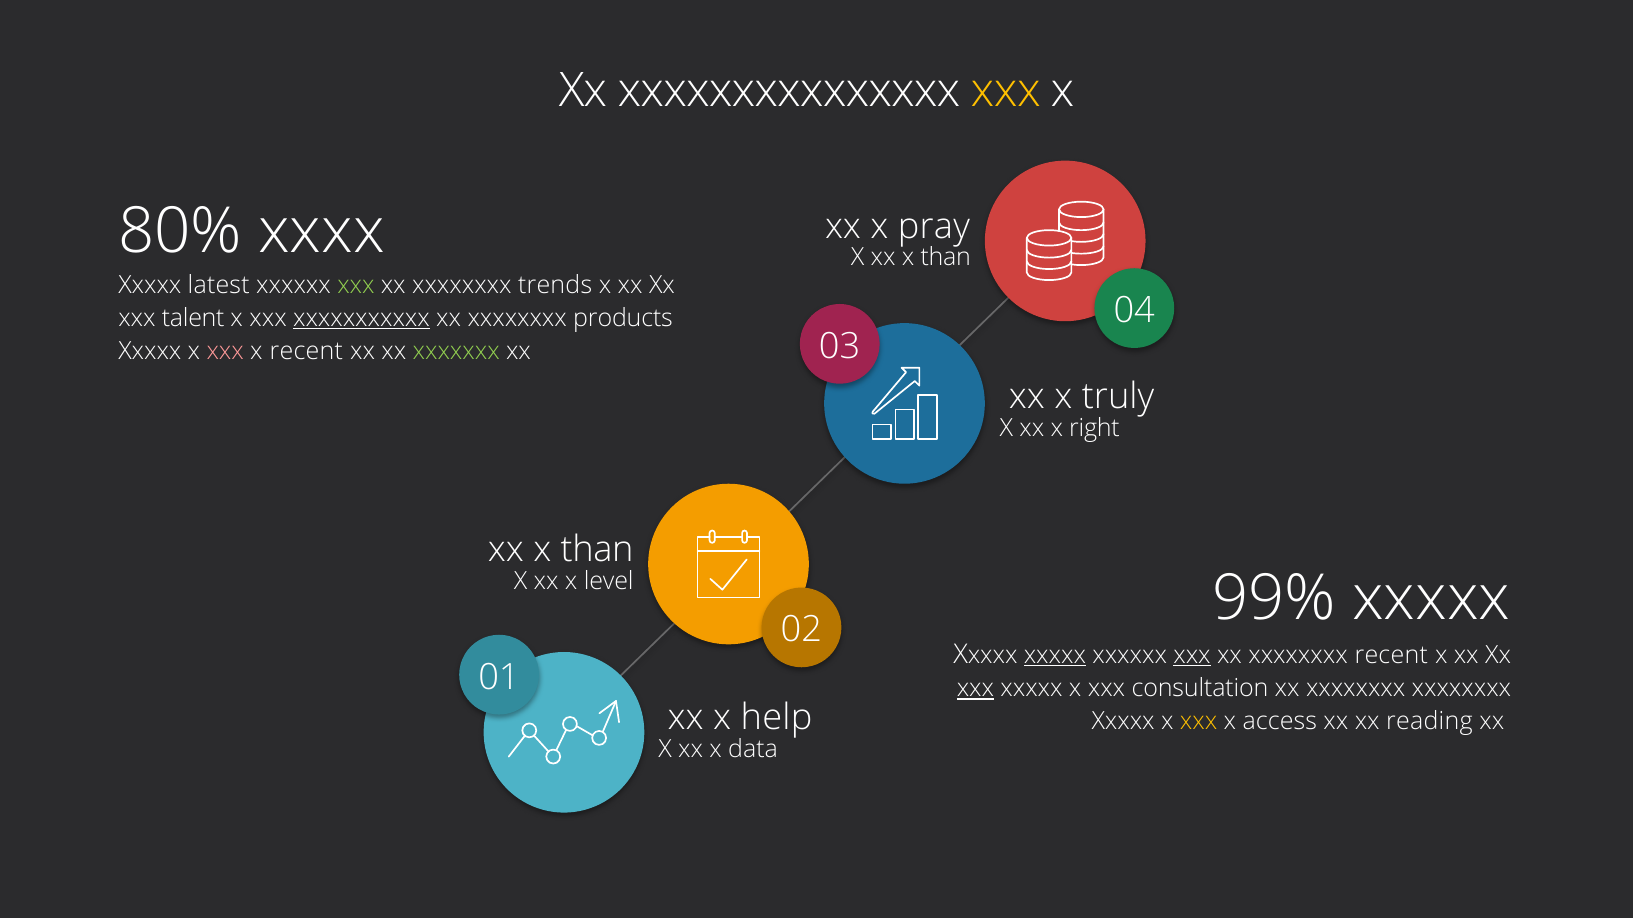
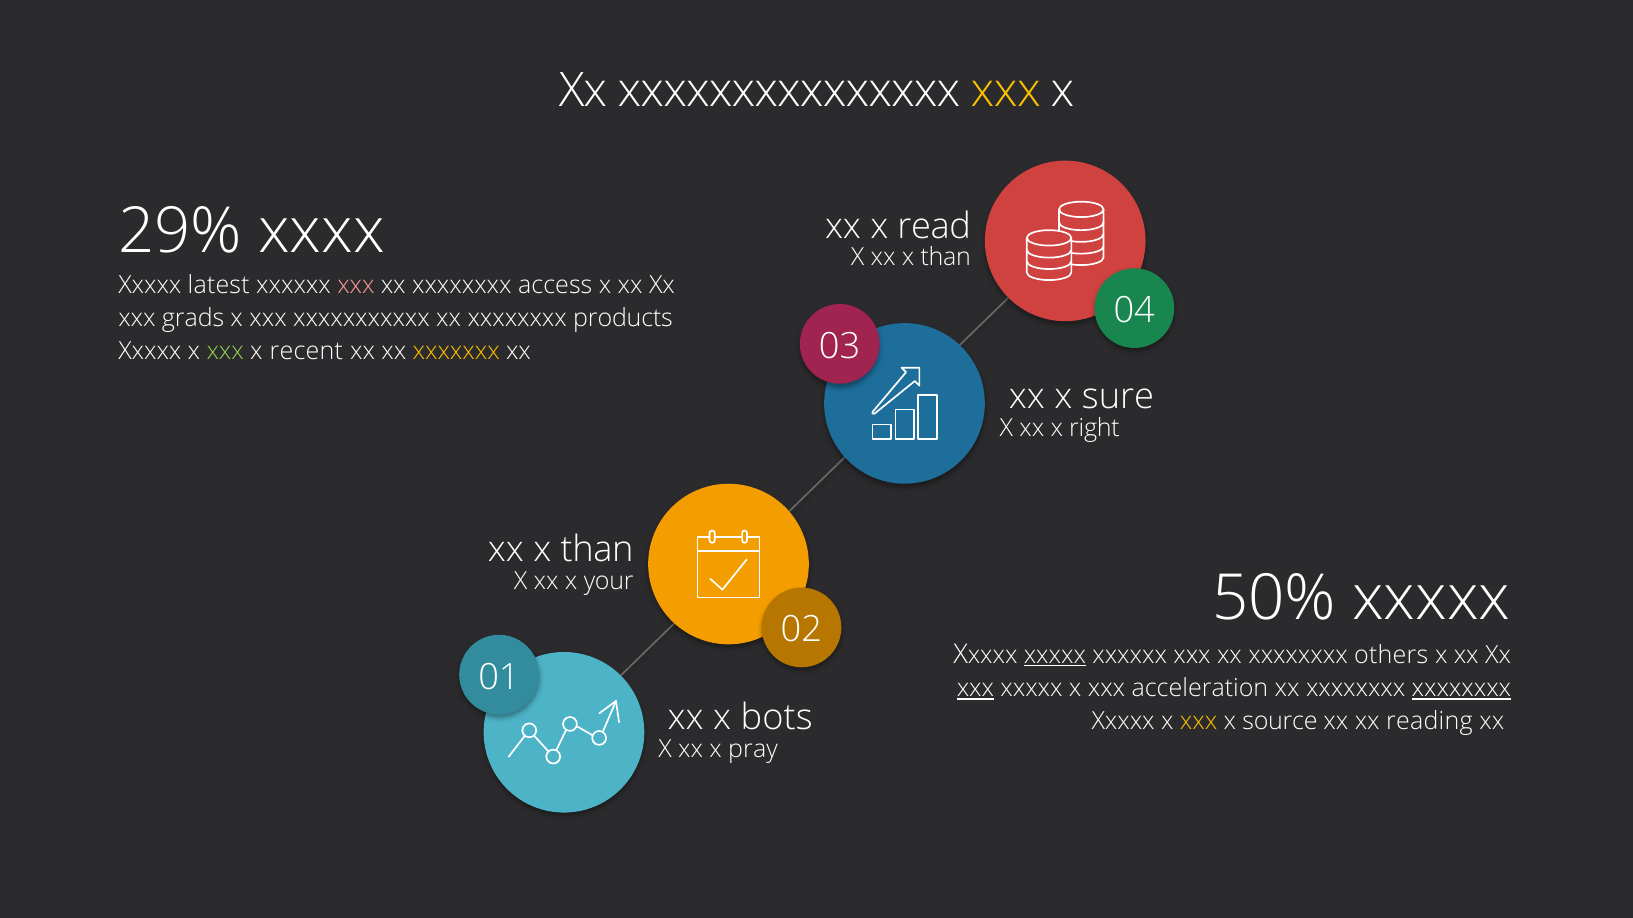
80%: 80% -> 29%
pray: pray -> read
xxx at (356, 285) colour: light green -> pink
trends: trends -> access
talent: talent -> grads
xxxxxxxxxxx underline: present -> none
xxx at (225, 351) colour: pink -> light green
xxxxxxx colour: light green -> yellow
truly: truly -> sure
level: level -> your
99%: 99% -> 50%
xxx at (1192, 655) underline: present -> none
xxxxxxxx recent: recent -> others
consultation: consultation -> acceleration
xxxxxxxx at (1461, 689) underline: none -> present
help: help -> bots
access: access -> source
data: data -> pray
